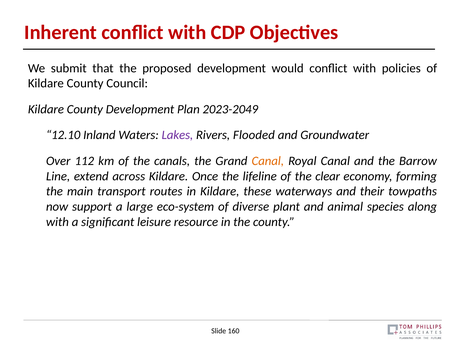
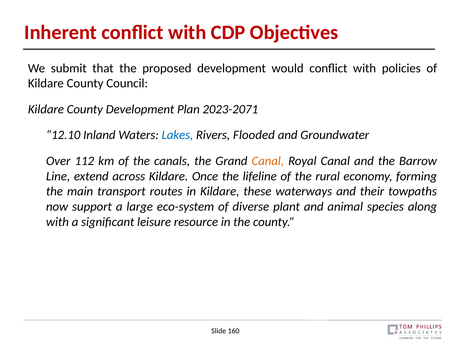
2023-2049: 2023-2049 -> 2023-2071
Lakes colour: purple -> blue
clear: clear -> rural
